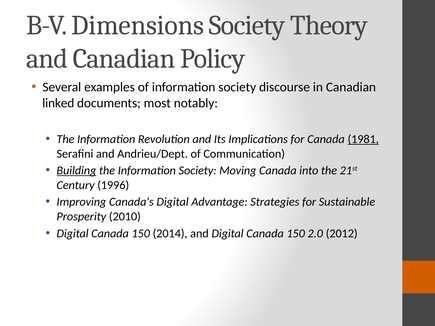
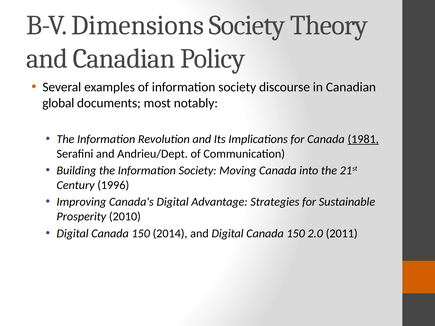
linked: linked -> global
Building underline: present -> none
2012: 2012 -> 2011
